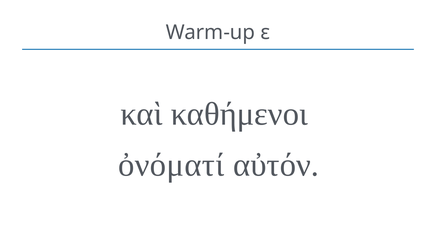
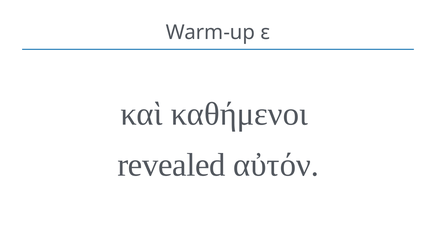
ὀνόματί: ὀνόματί -> revealed
